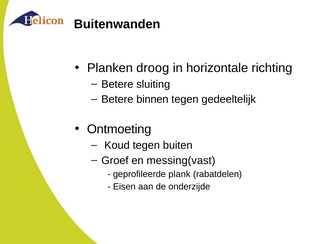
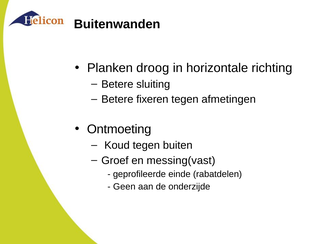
binnen: binnen -> fixeren
gedeeltelijk: gedeeltelijk -> afmetingen
plank: plank -> einde
Eisen: Eisen -> Geen
